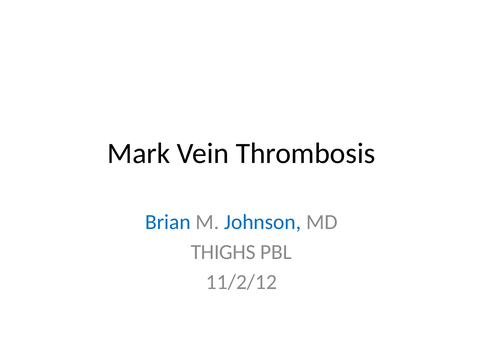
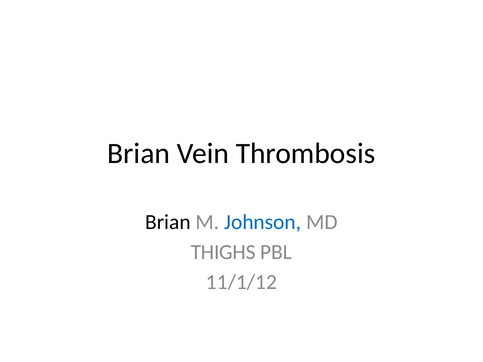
Mark at (139, 153): Mark -> Brian
Brian at (168, 222) colour: blue -> black
11/2/12: 11/2/12 -> 11/1/12
